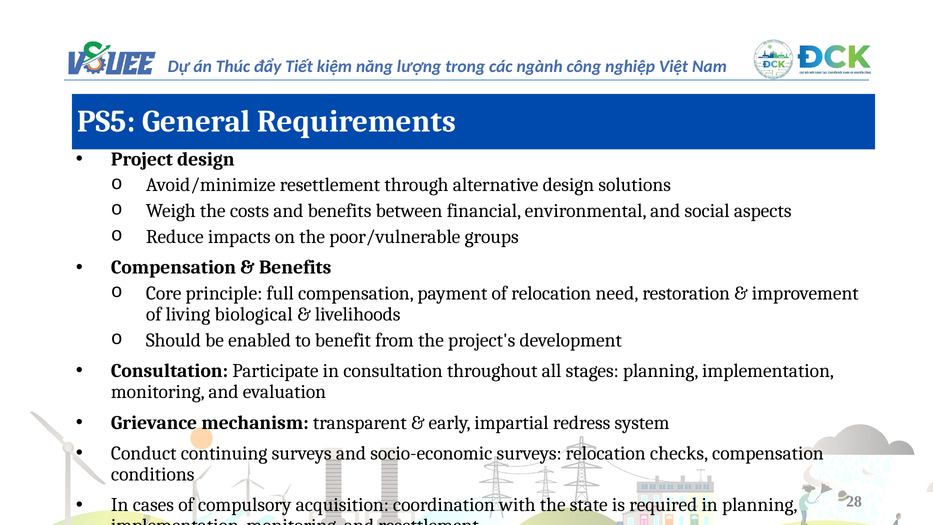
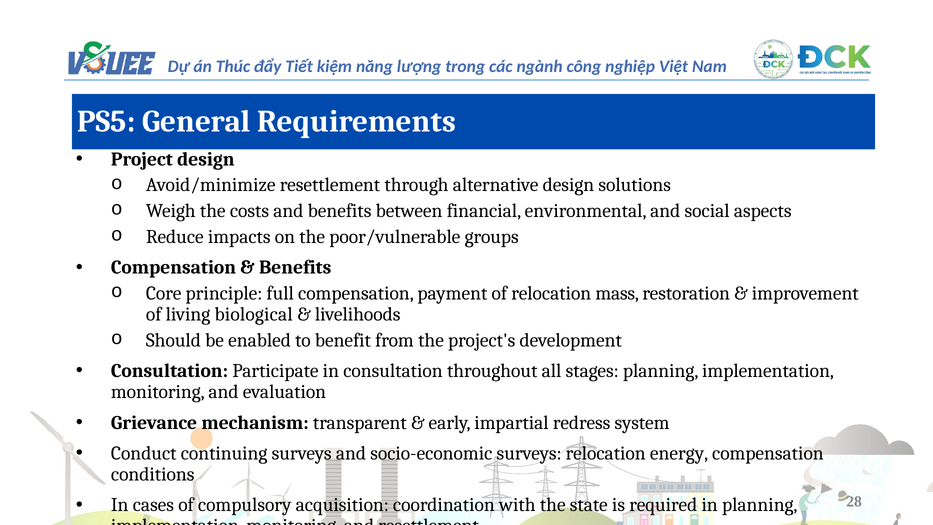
need: need -> mass
checks: checks -> energy
